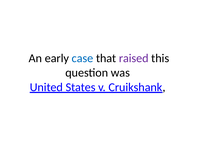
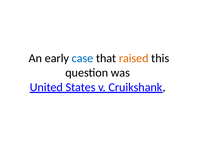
raised colour: purple -> orange
